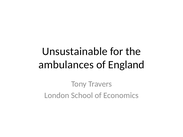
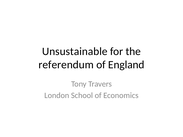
ambulances: ambulances -> referendum
